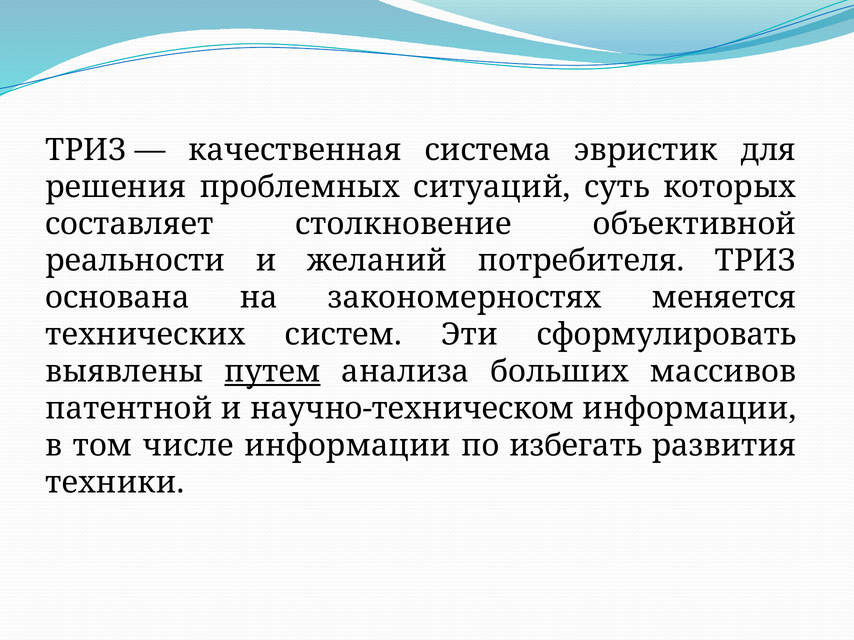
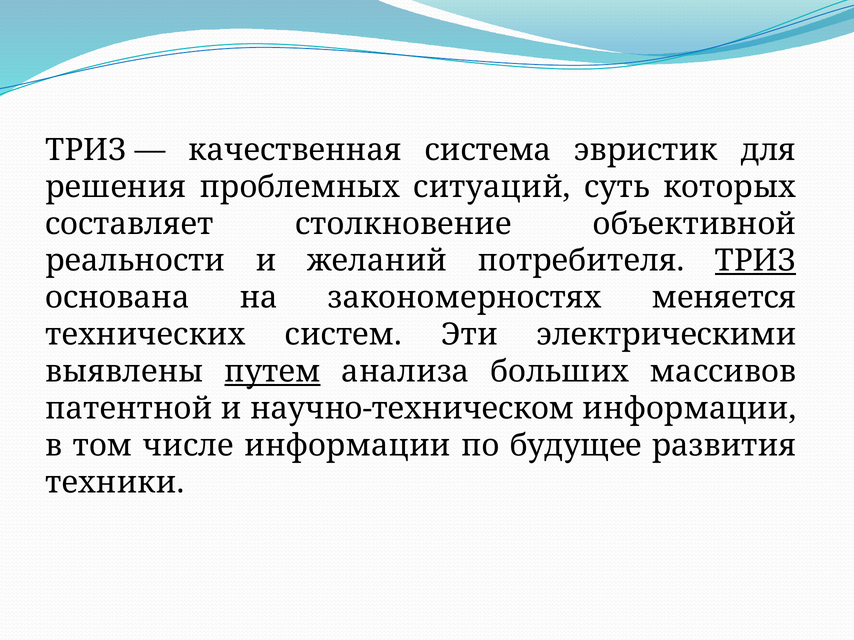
ТРИЗ at (756, 261) underline: none -> present
сформулировать: сформулировать -> электрическими
избегать: избегать -> будущее
